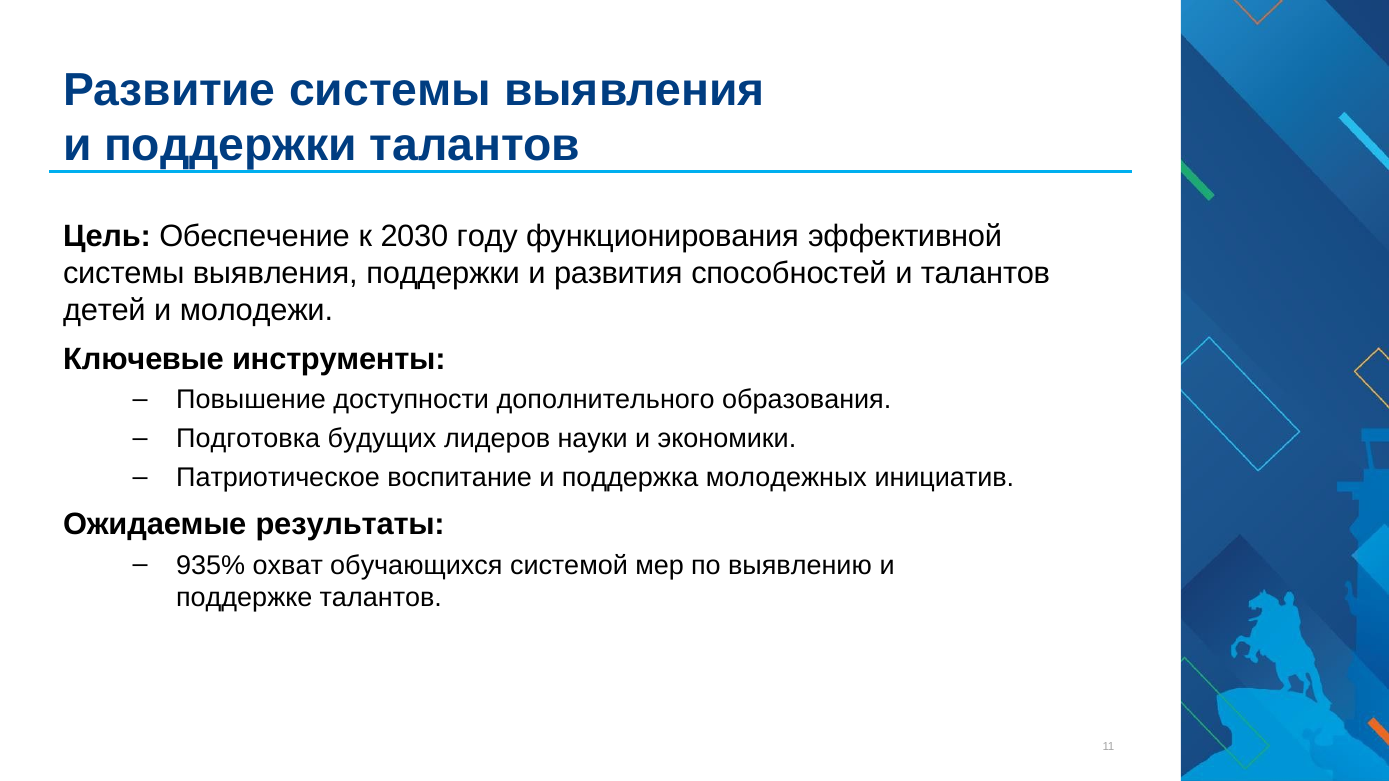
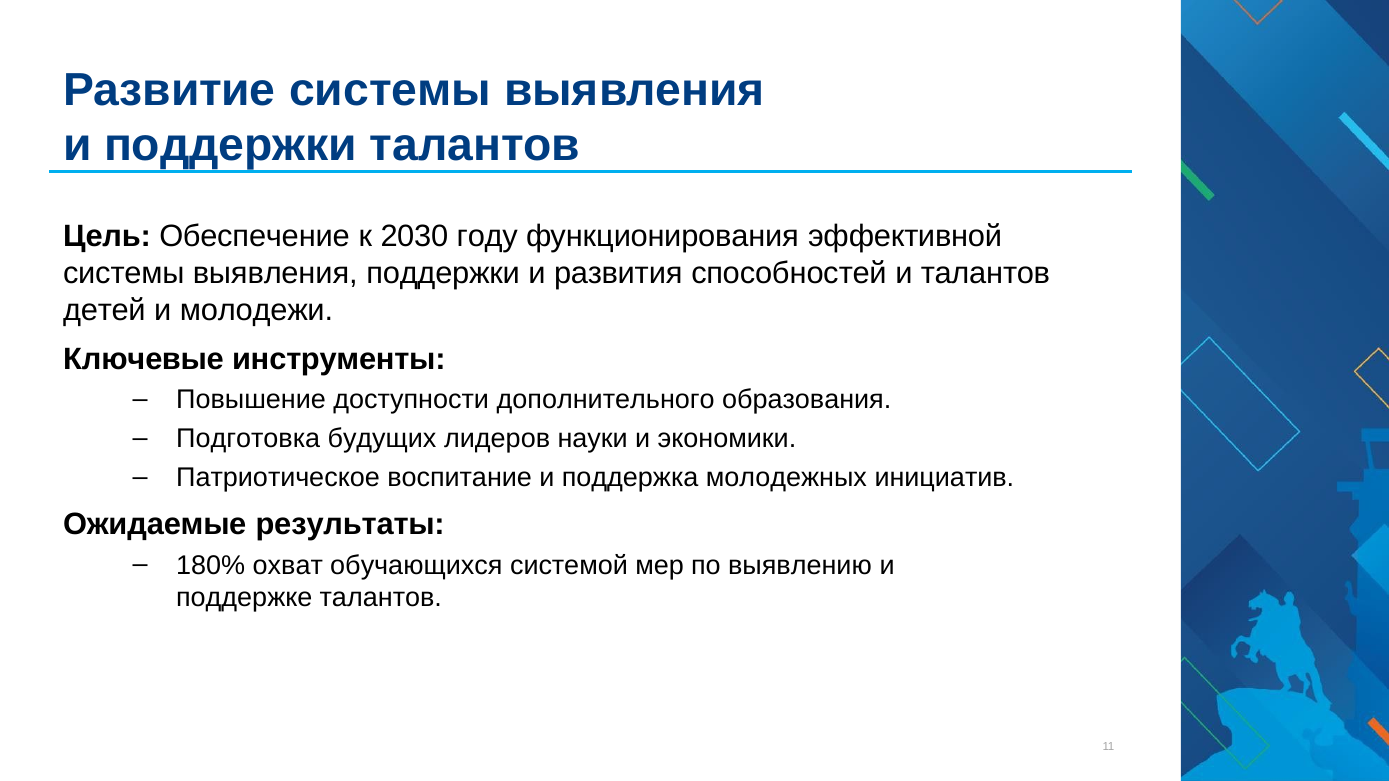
935%: 935% -> 180%
